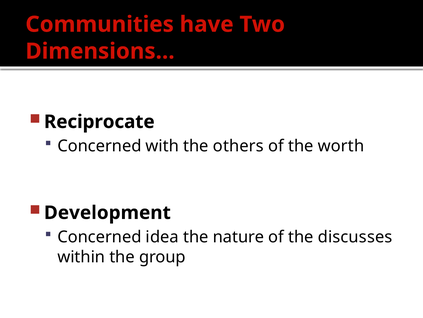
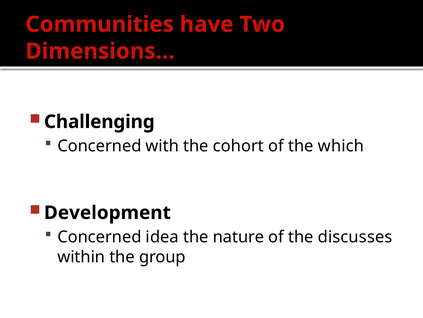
Reciprocate: Reciprocate -> Challenging
others: others -> cohort
worth: worth -> which
